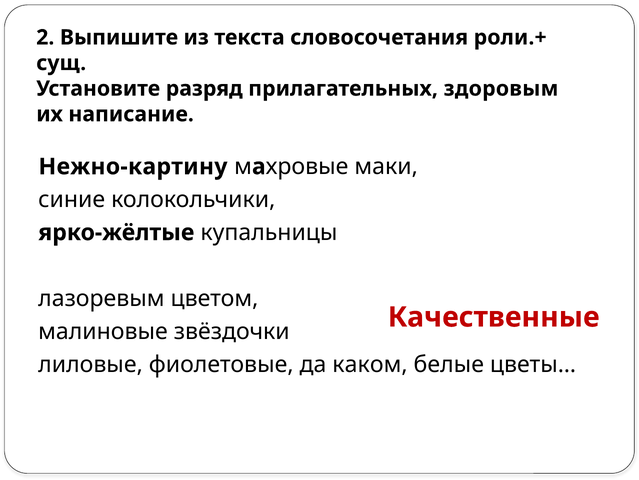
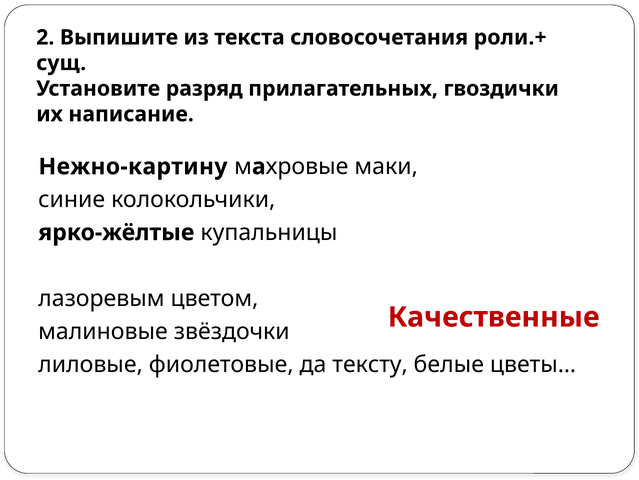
здоровым: здоровым -> гвоздички
каком: каком -> тексту
